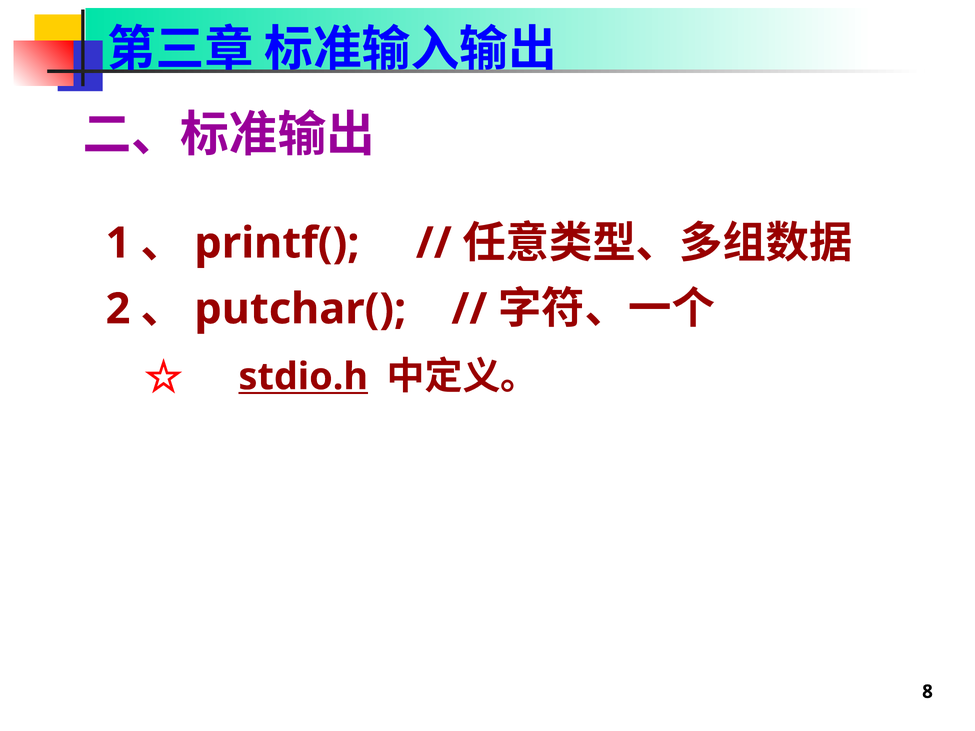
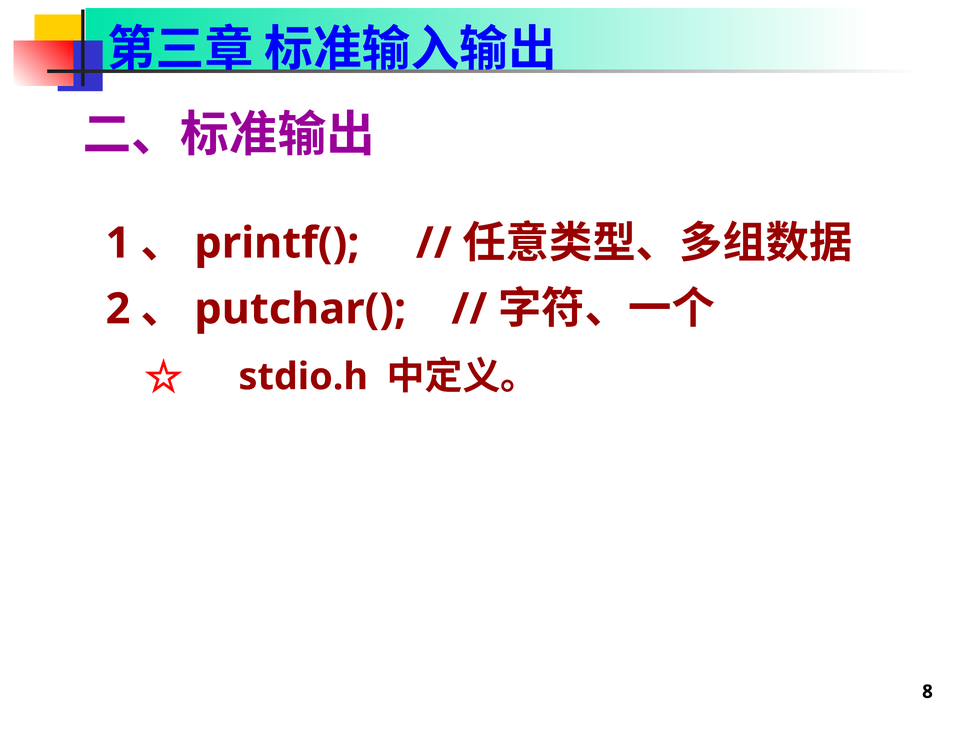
stdio.h underline: present -> none
